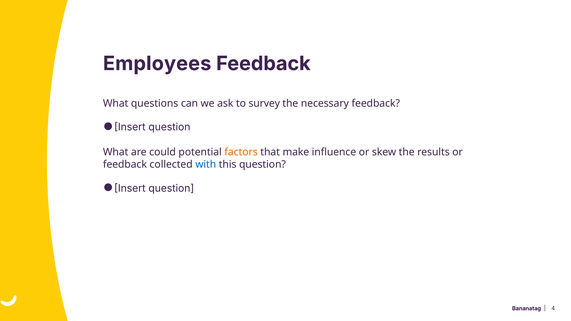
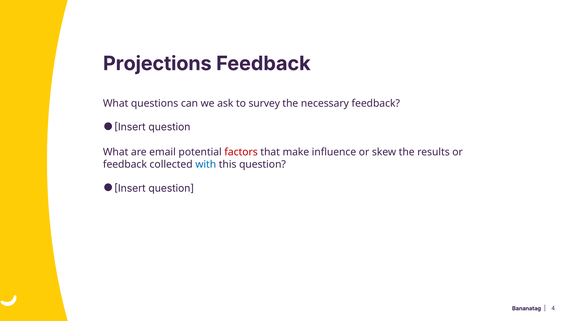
Employees: Employees -> Projections
could: could -> email
factors colour: orange -> red
